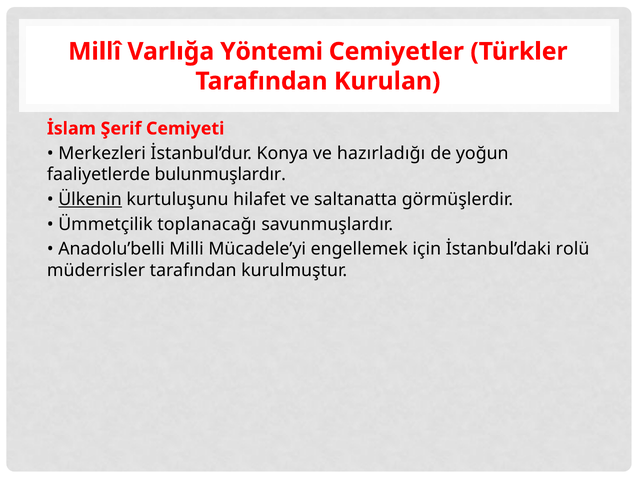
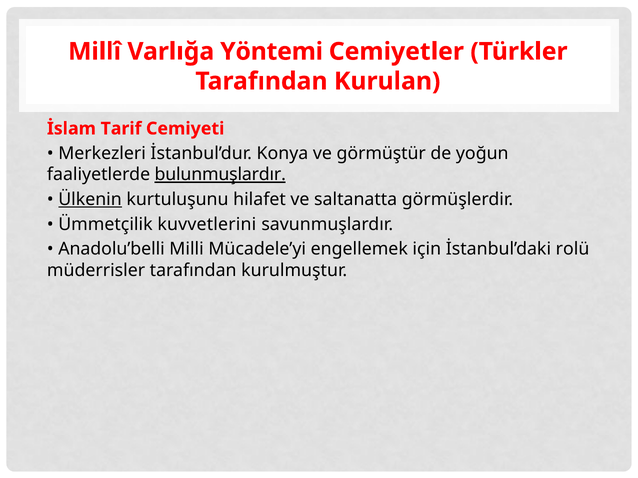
Şerif: Şerif -> Tarif
hazırladığı: hazırladığı -> görmüştür
bulunmuşlardır underline: none -> present
toplanacağı: toplanacağı -> kuvvetlerini
